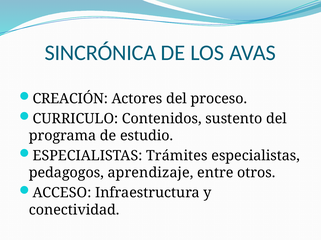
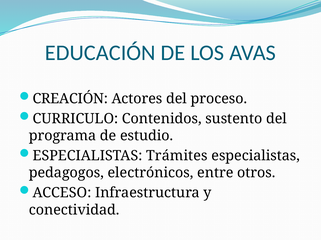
SINCRÓNICA: SINCRÓNICA -> EDUCACIÓN
aprendizaje: aprendizaje -> electrónicos
